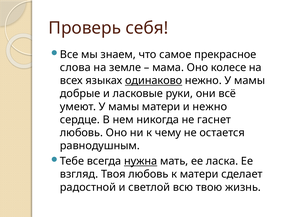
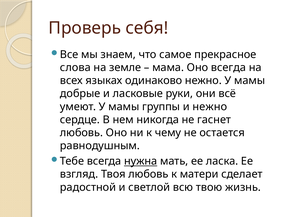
Оно колесе: колесе -> всегда
одинаково underline: present -> none
мамы матери: матери -> группы
